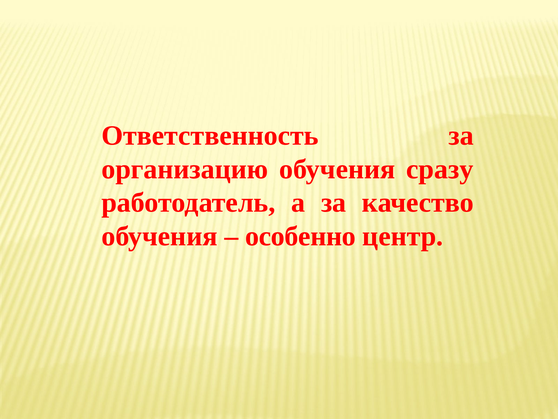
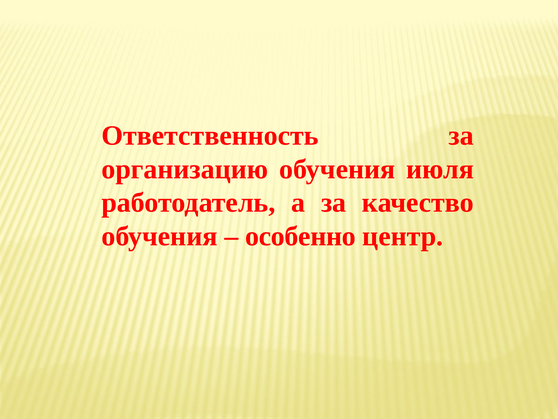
сразу: сразу -> июля
